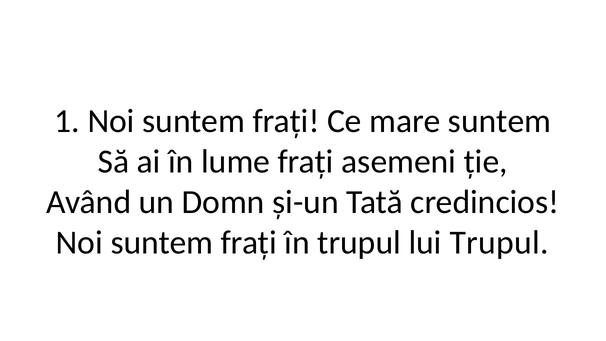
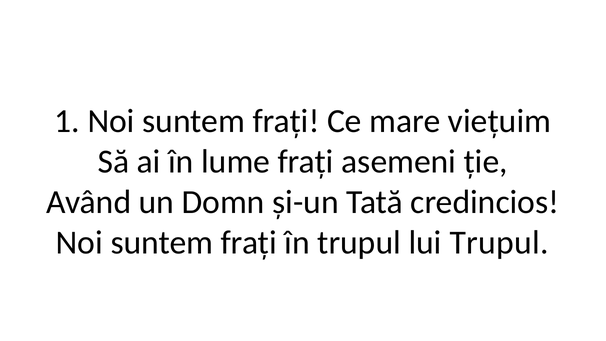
mare suntem: suntem -> viețuim
